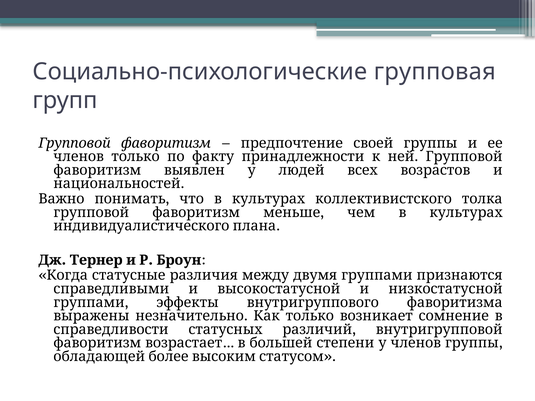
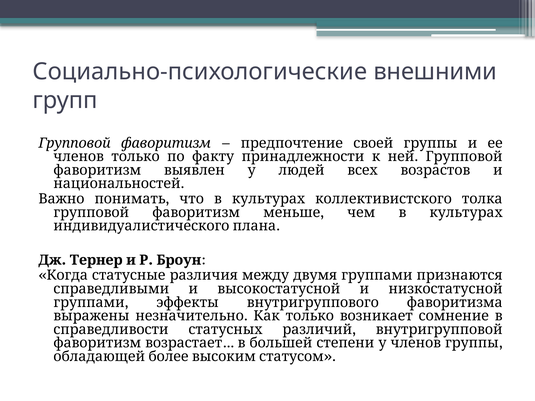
групповая: групповая -> внешними
